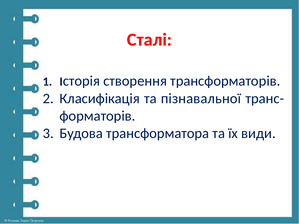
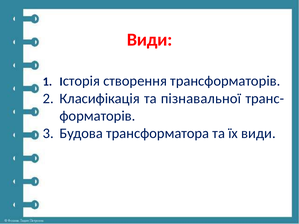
Сталі at (149, 40): Сталі -> Види
